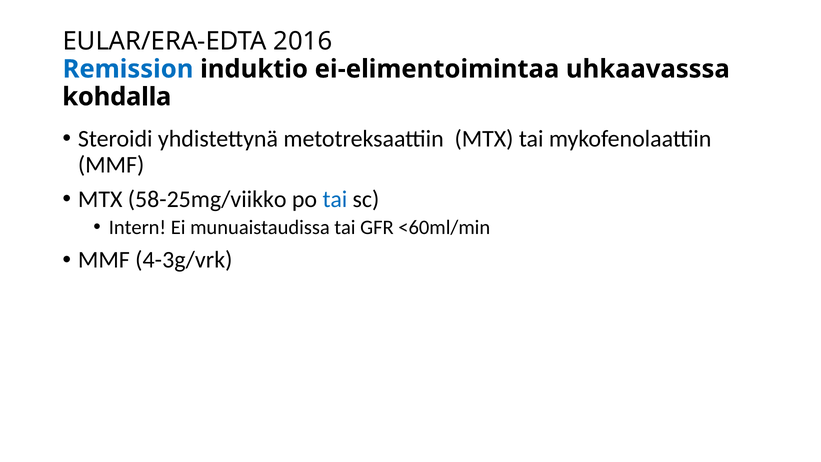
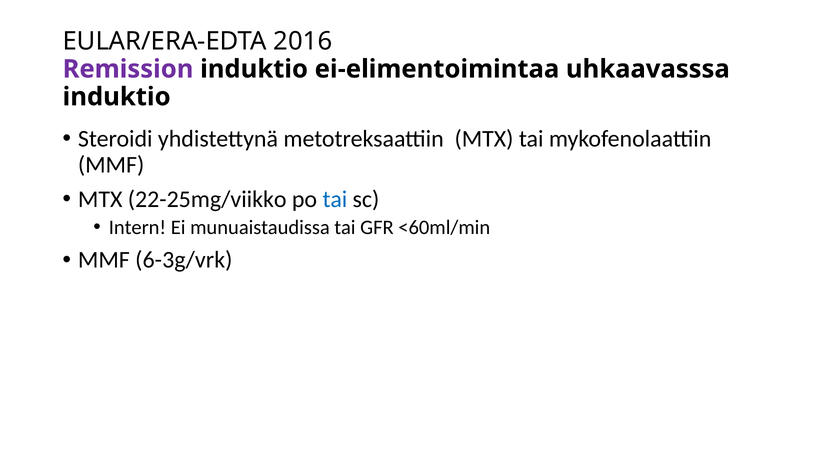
Remission colour: blue -> purple
kohdalla at (117, 97): kohdalla -> induktio
58-25mg/viikko: 58-25mg/viikko -> 22-25mg/viikko
4-3g/vrk: 4-3g/vrk -> 6-3g/vrk
